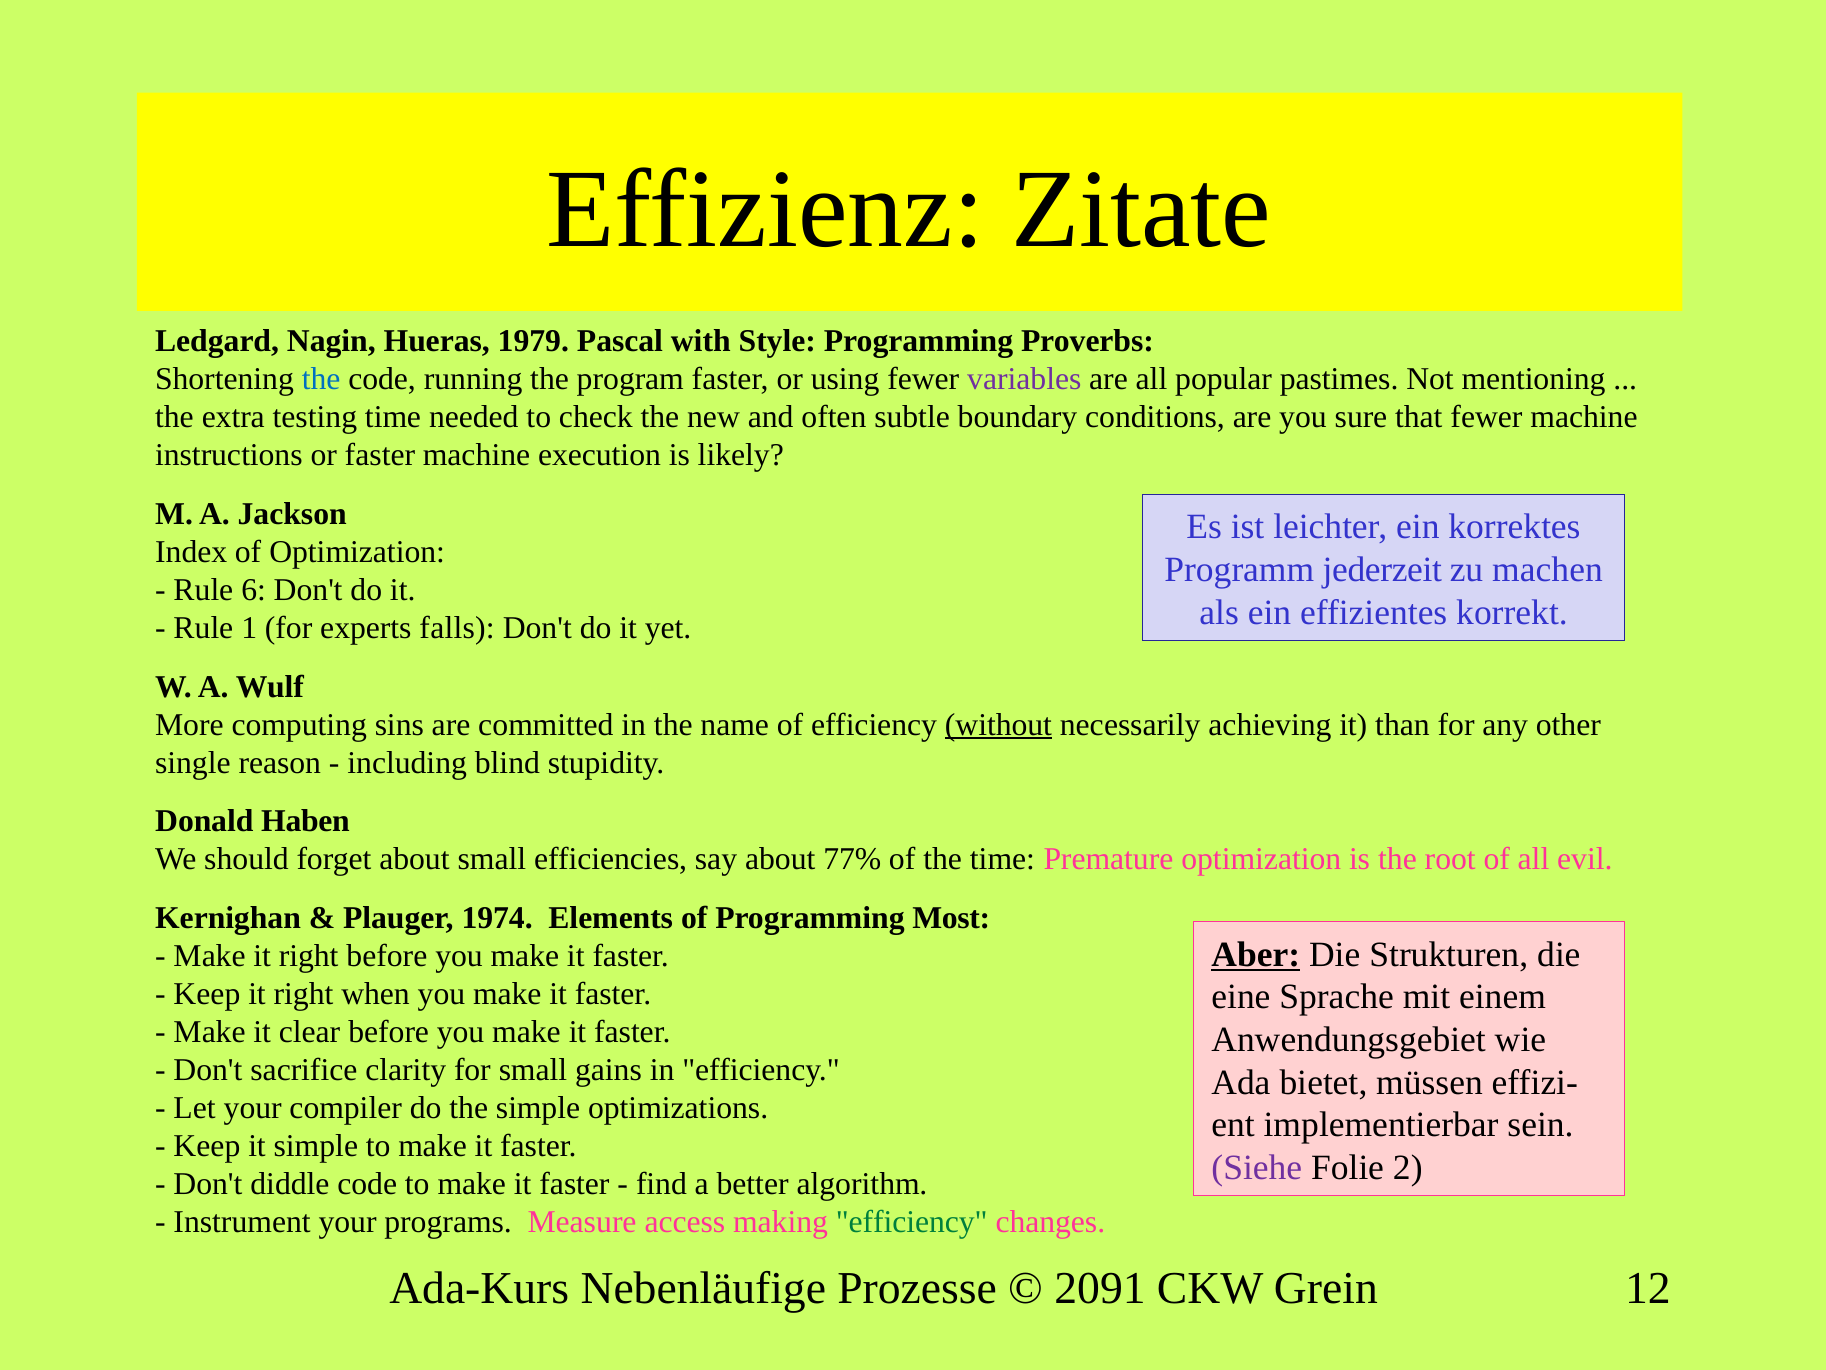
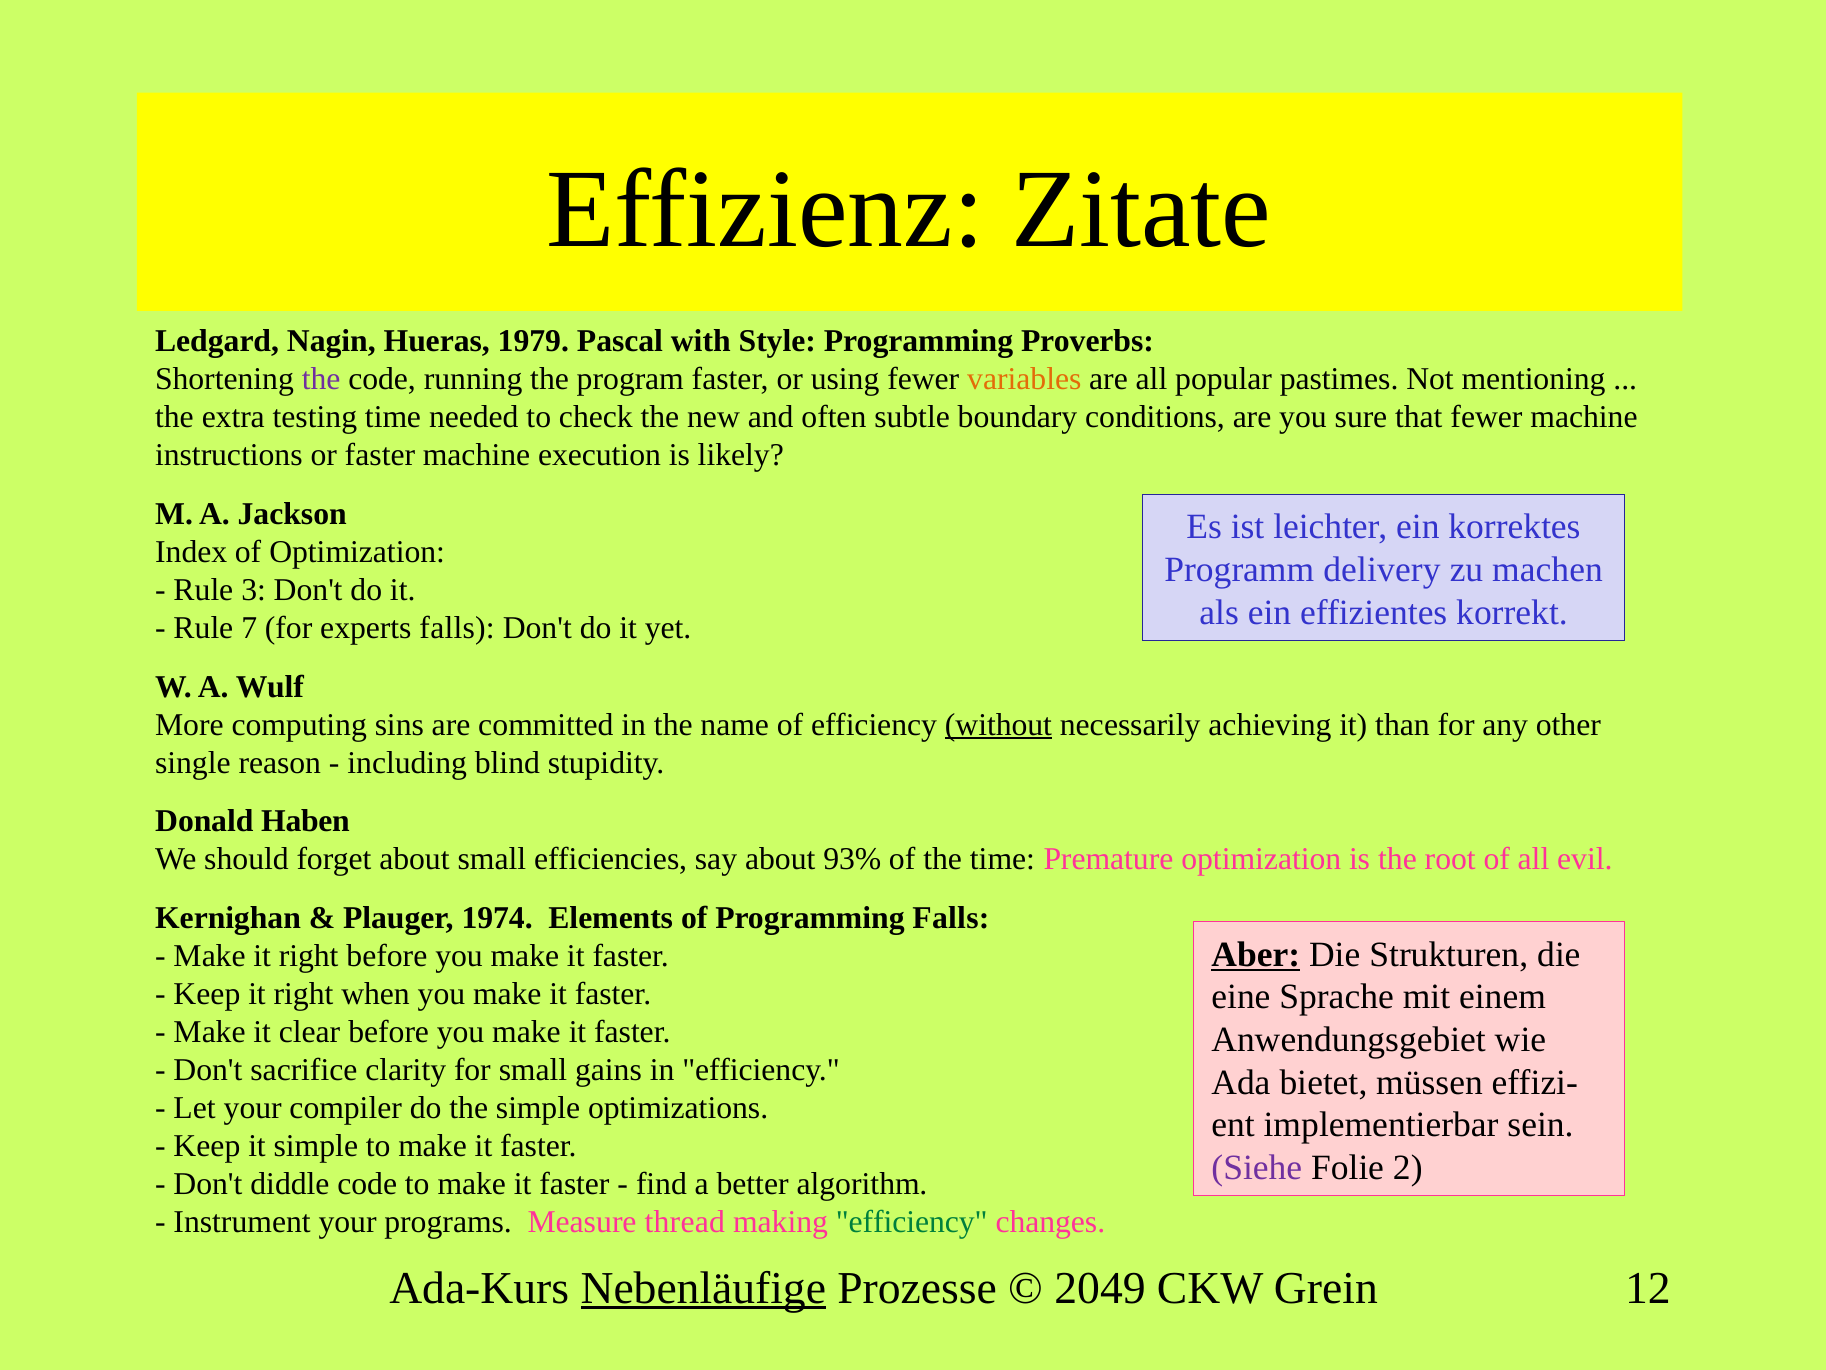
the at (321, 379) colour: blue -> purple
variables colour: purple -> orange
jederzeit: jederzeit -> delivery
6: 6 -> 3
1: 1 -> 7
77%: 77% -> 93%
Programming Most: Most -> Falls
access: access -> thread
Nebenläufige underline: none -> present
2091: 2091 -> 2049
